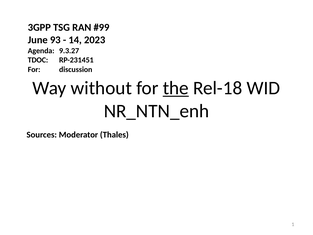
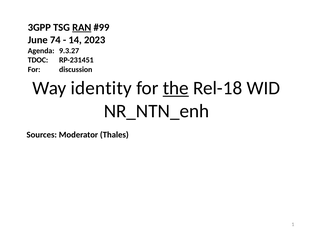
RAN underline: none -> present
93: 93 -> 74
without: without -> identity
